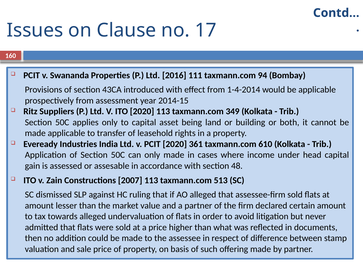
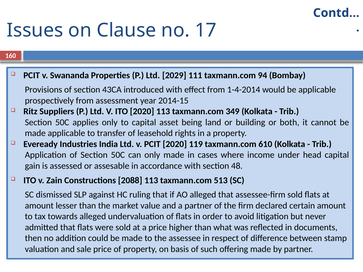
2016: 2016 -> 2029
361: 361 -> 119
2007: 2007 -> 2088
